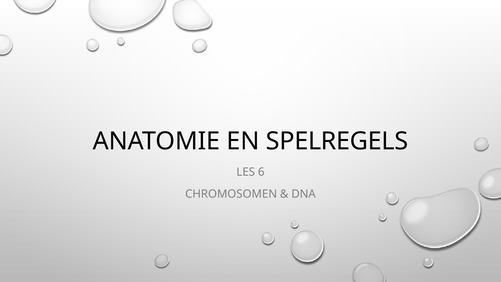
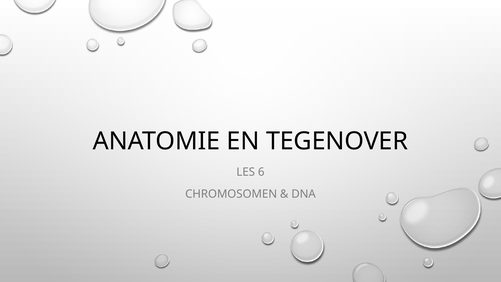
SPELREGELS: SPELREGELS -> TEGENOVER
